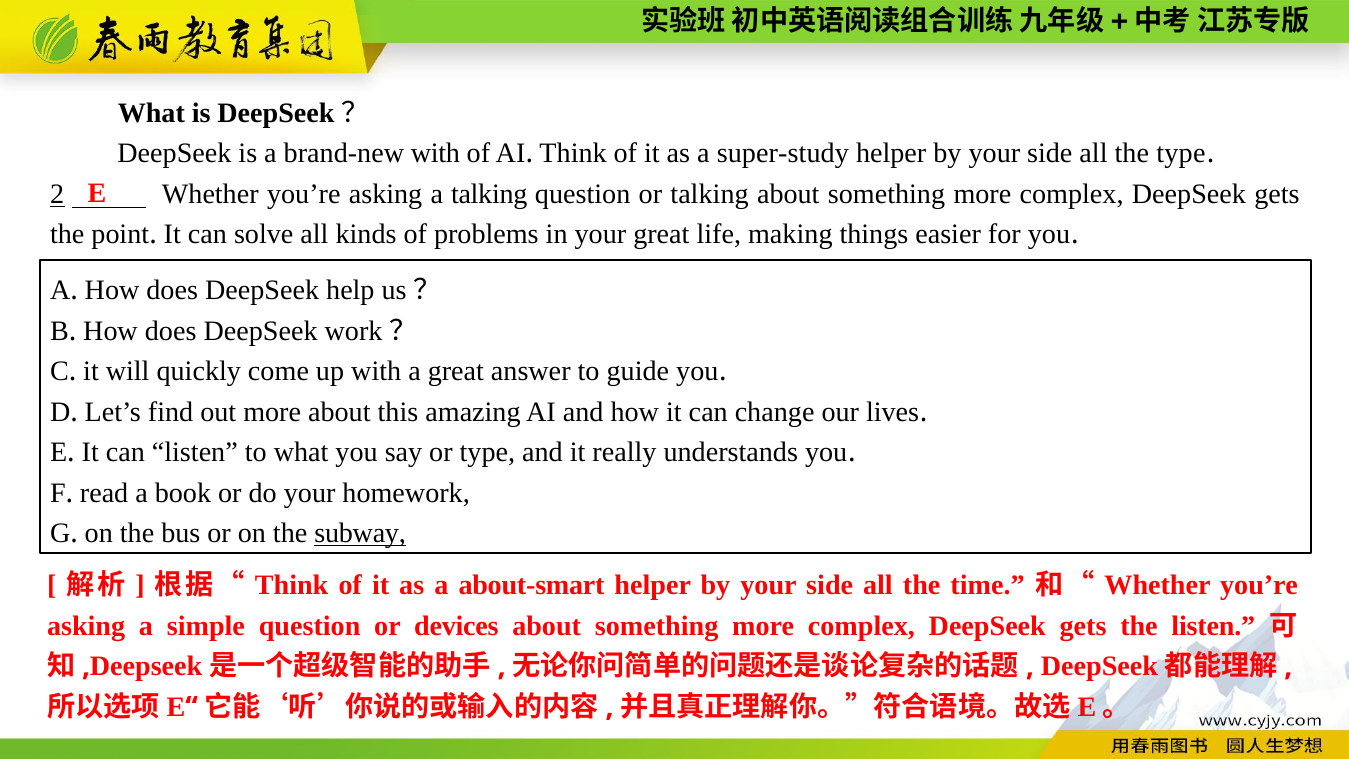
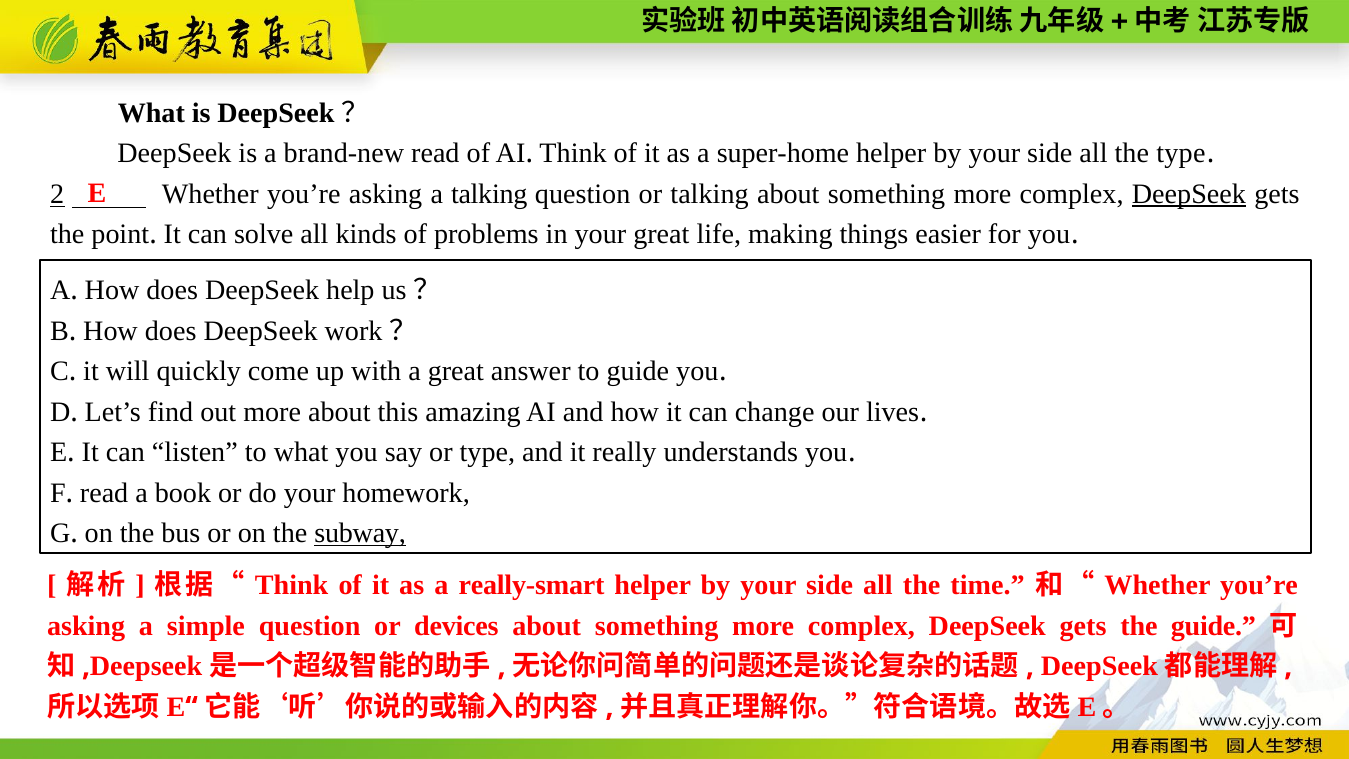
brand-new with: with -> read
super-study: super-study -> super-home
DeepSeek at (1189, 194) underline: none -> present
about-smart: about-smart -> really-smart
the listen: listen -> guide
